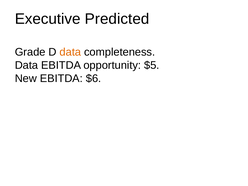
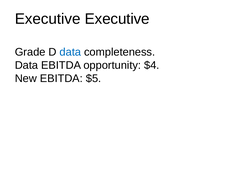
Executive Predicted: Predicted -> Executive
data at (70, 52) colour: orange -> blue
$5: $5 -> $4
$6: $6 -> $5
